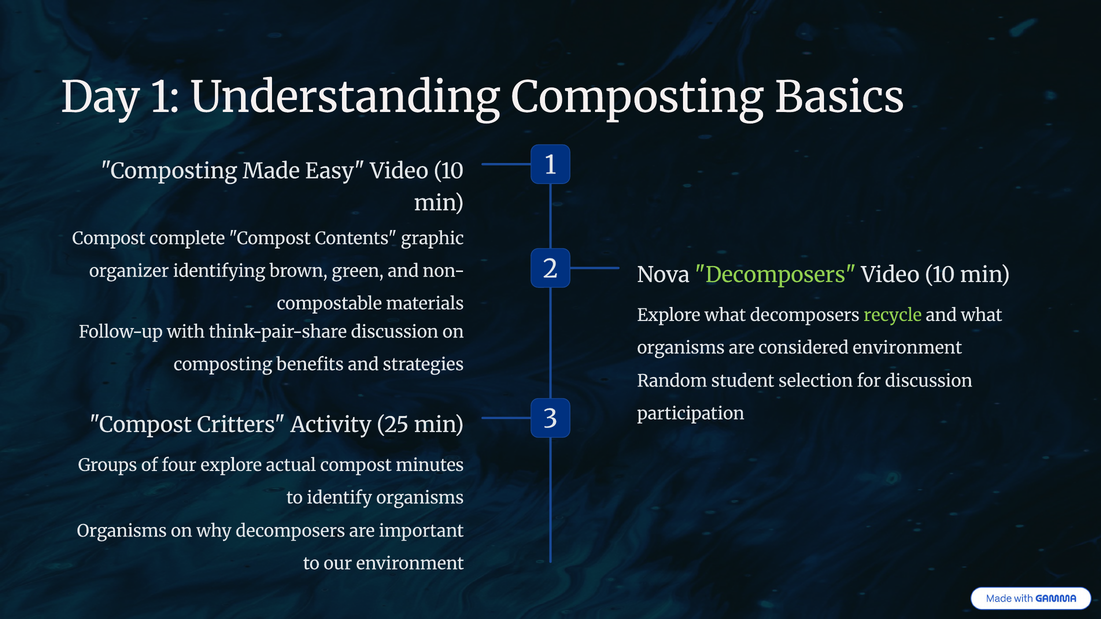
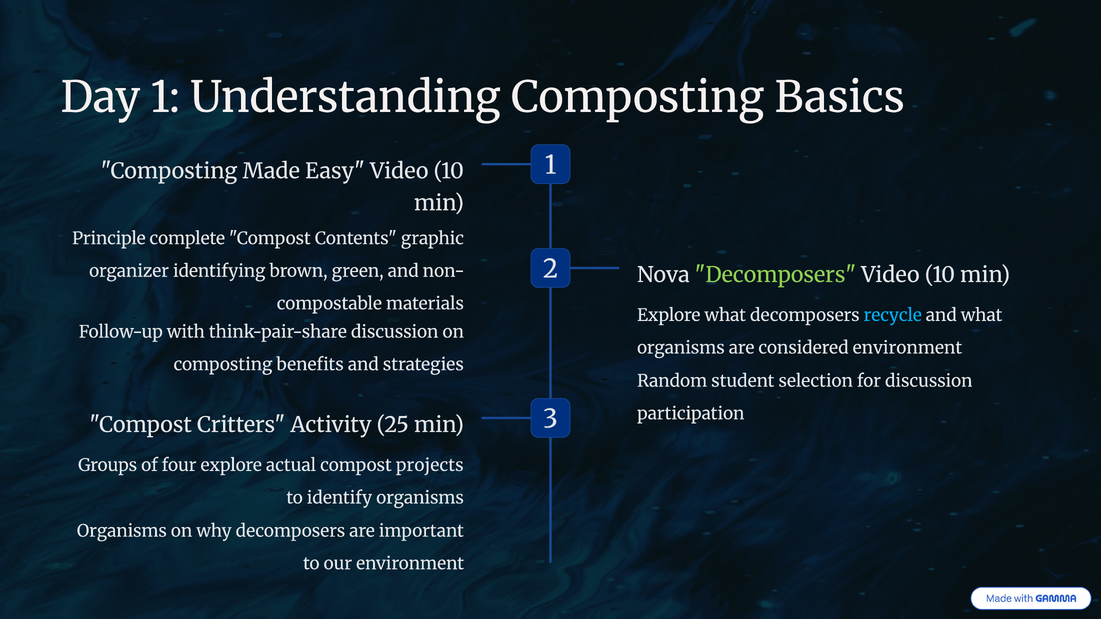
Compost at (109, 239): Compost -> Principle
recycle colour: light green -> light blue
minutes: minutes -> projects
